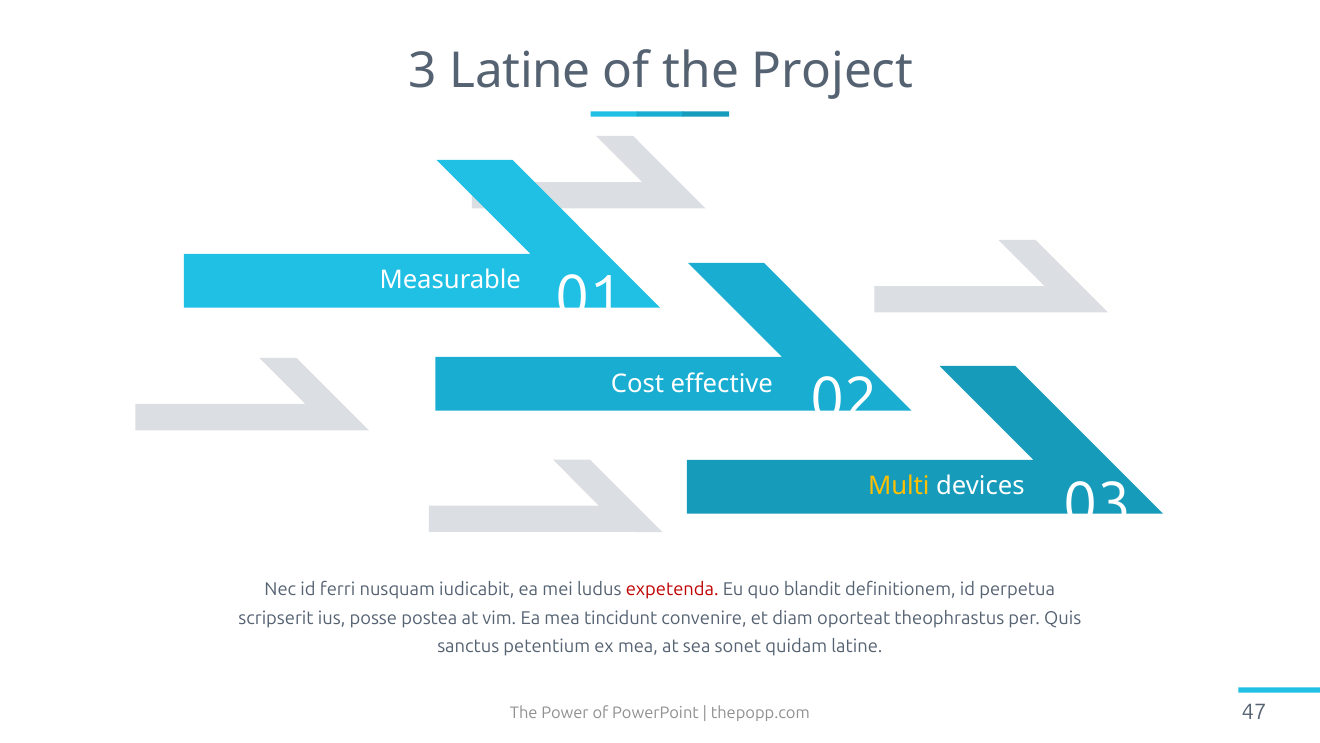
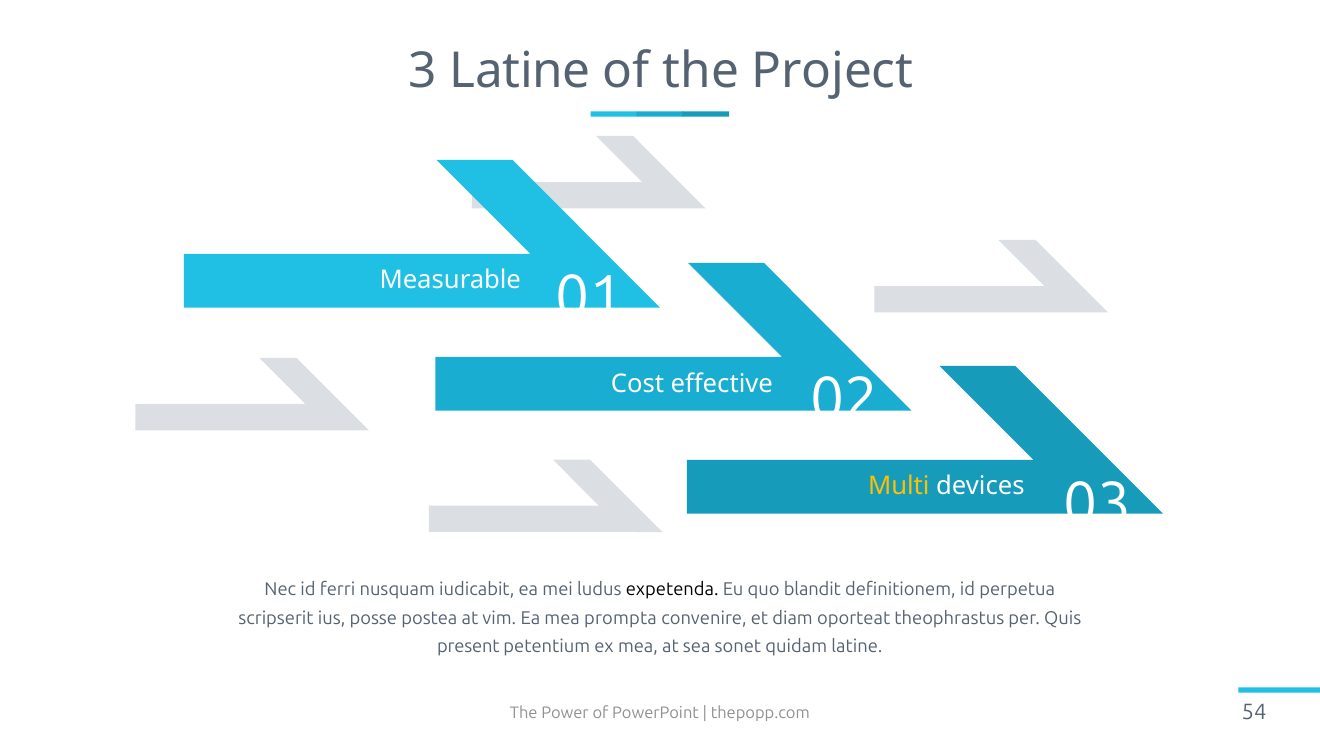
expetenda colour: red -> black
tincidunt: tincidunt -> prompta
sanctus: sanctus -> present
47: 47 -> 54
